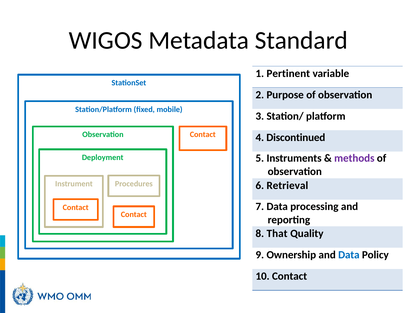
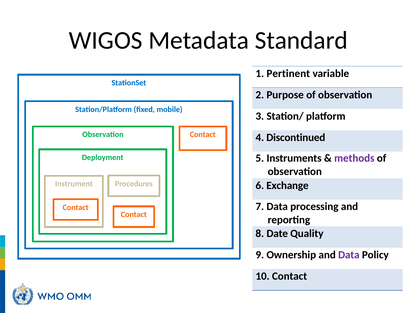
Retrieval: Retrieval -> Exchange
That: That -> Date
Data at (349, 255) colour: blue -> purple
